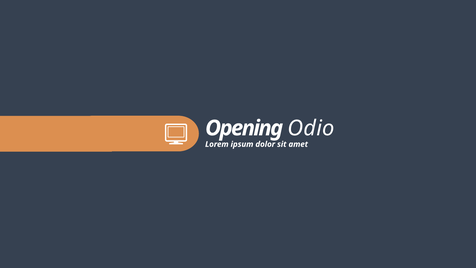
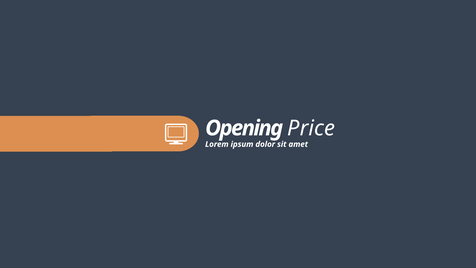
Odio: Odio -> Price
